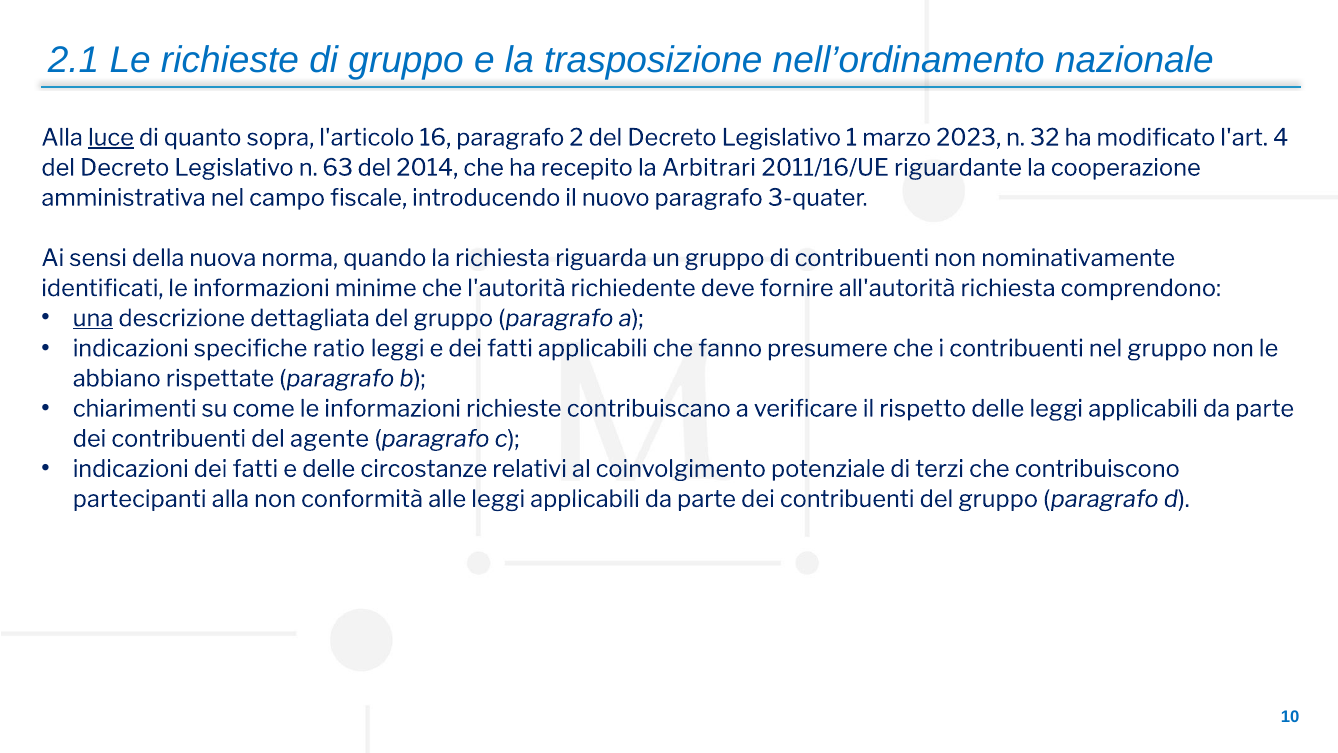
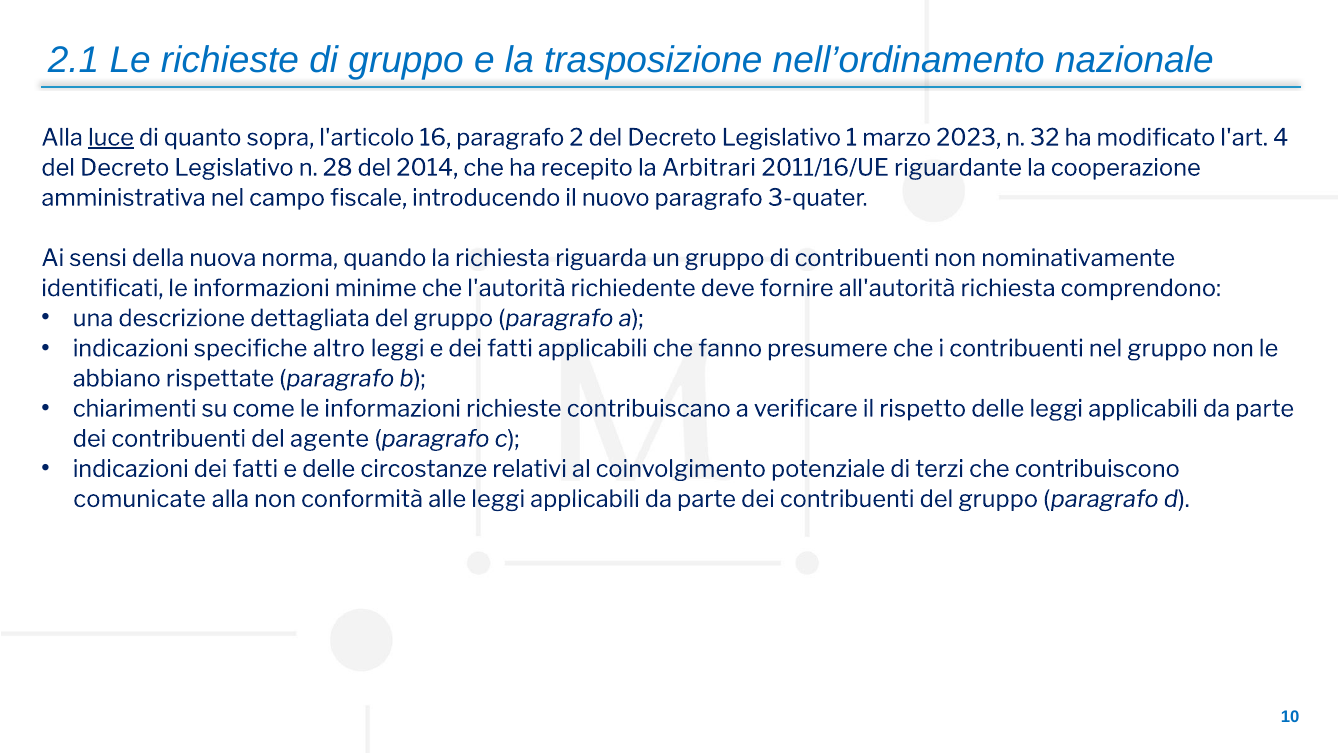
63: 63 -> 28
una underline: present -> none
ratio: ratio -> altro
partecipanti: partecipanti -> comunicate
